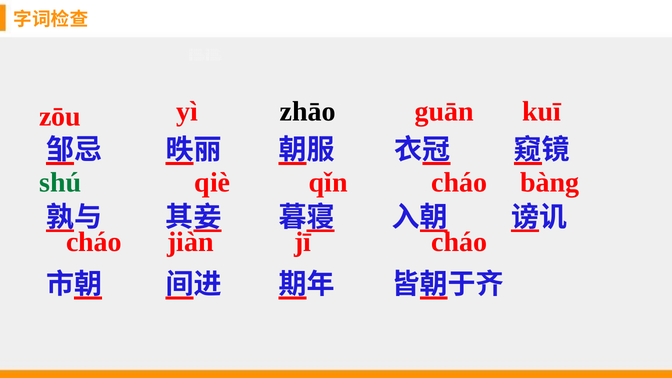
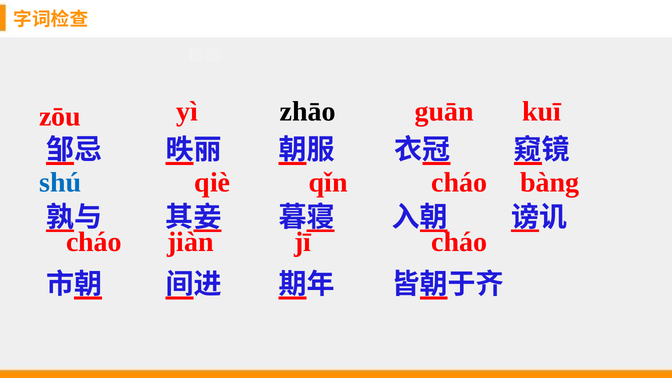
shú colour: green -> blue
